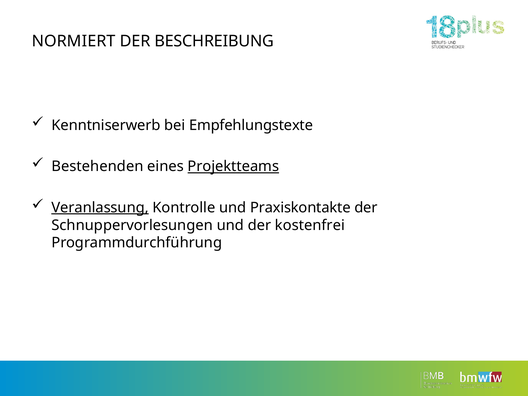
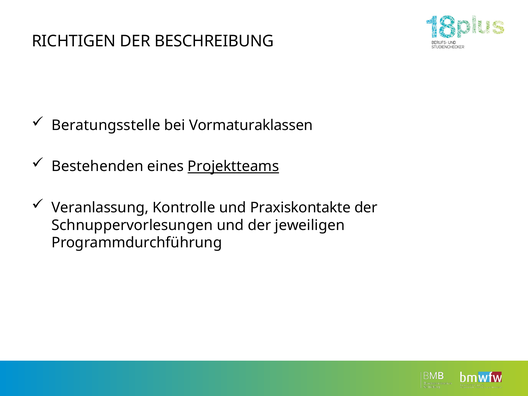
NORMIERT: NORMIERT -> RICHTIGEN
Kenntniserwerb: Kenntniserwerb -> Beratungsstelle
Empfehlungstexte: Empfehlungstexte -> Vormaturaklassen
Veranlassung underline: present -> none
kostenfrei: kostenfrei -> jeweiligen
